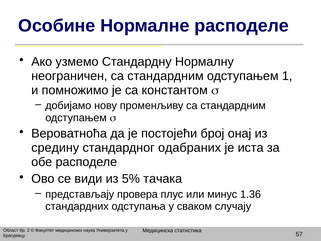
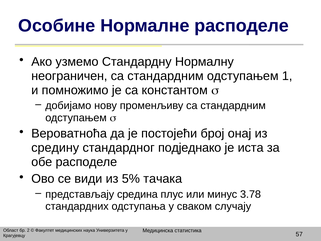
одабраних: одабраних -> подједнако
провера: провера -> средина
1.36: 1.36 -> 3.78
